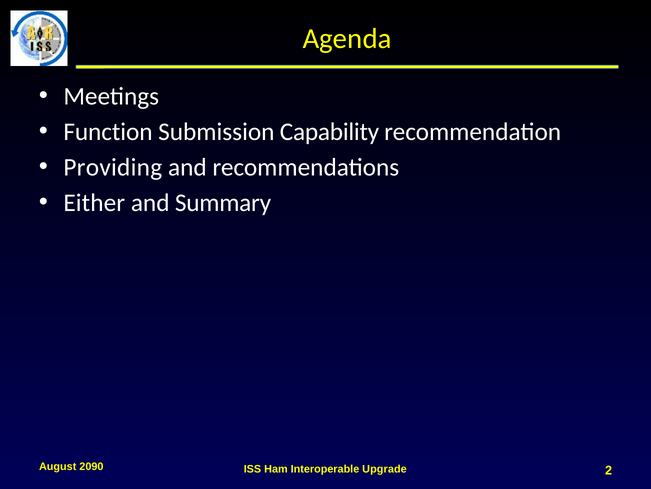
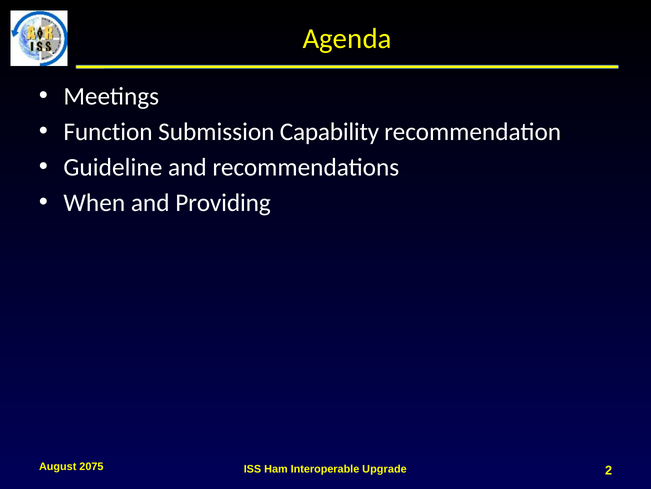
Providing: Providing -> Guideline
Either: Either -> When
Summary: Summary -> Providing
2090: 2090 -> 2075
